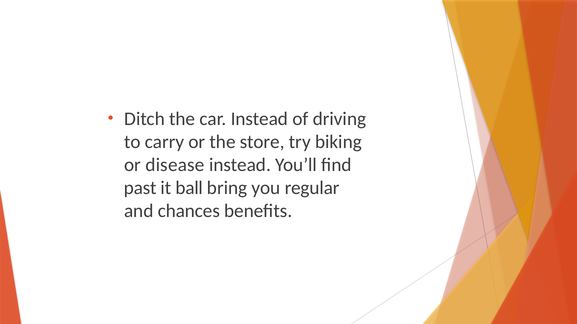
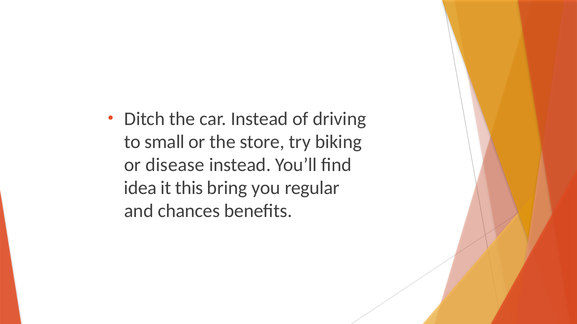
carry: carry -> small
past: past -> idea
ball: ball -> this
